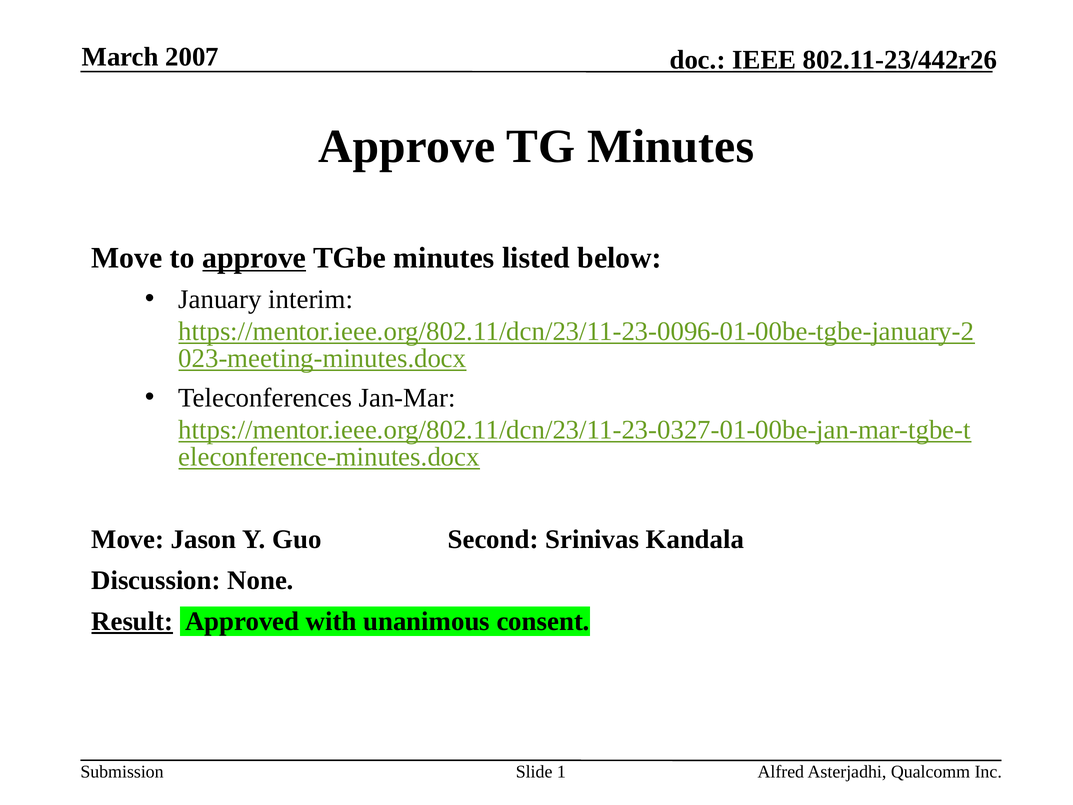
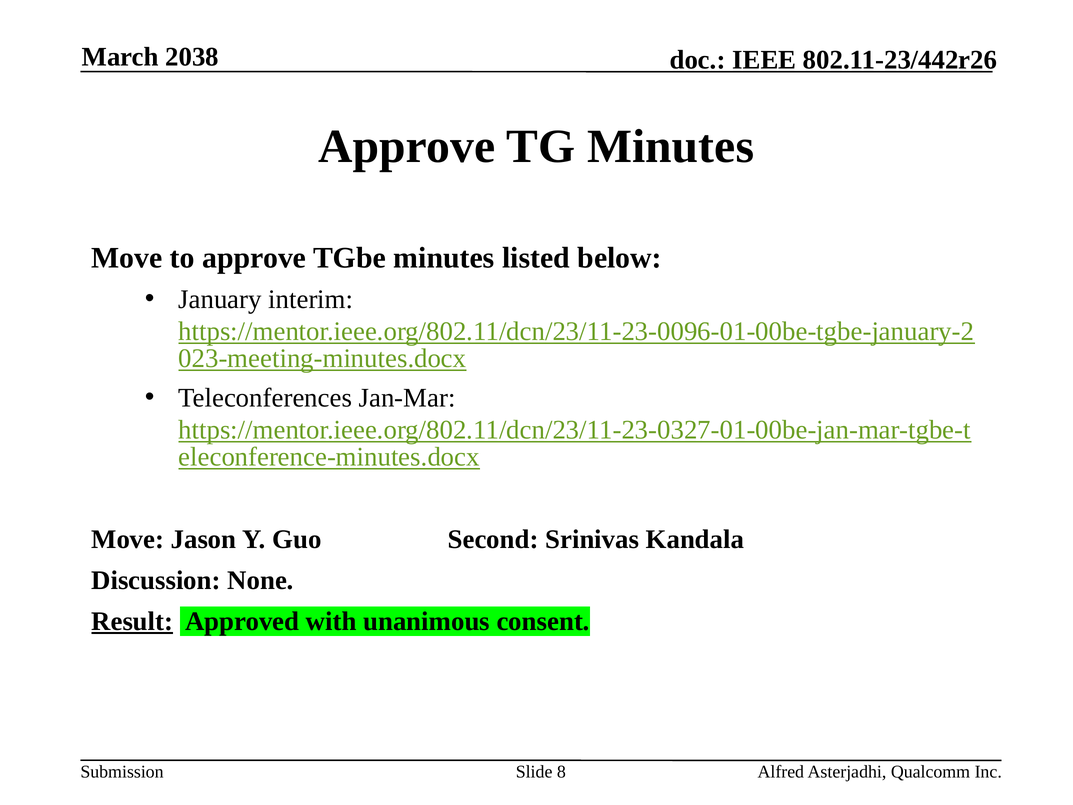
2007: 2007 -> 2038
approve at (254, 258) underline: present -> none
1: 1 -> 8
